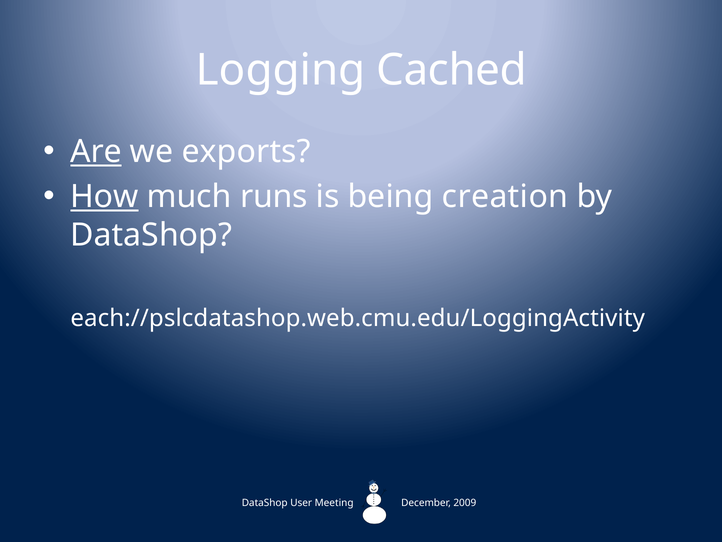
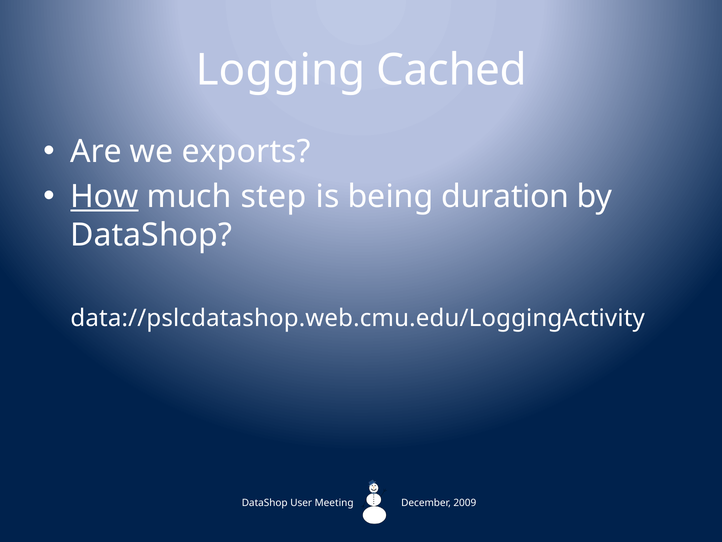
Are underline: present -> none
runs: runs -> step
creation: creation -> duration
each://pslcdatashop.web.cmu.edu/LoggingActivity: each://pslcdatashop.web.cmu.edu/LoggingActivity -> data://pslcdatashop.web.cmu.edu/LoggingActivity
